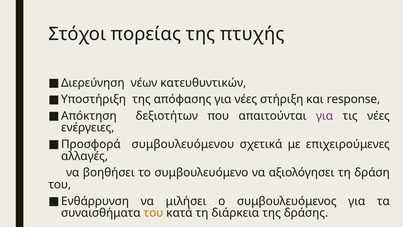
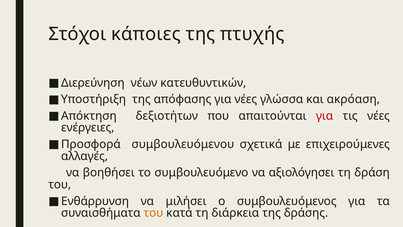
πορείας: πορείας -> κάποιες
στήριξη: στήριξη -> γλώσσα
response: response -> ακρόαση
για at (325, 116) colour: purple -> red
